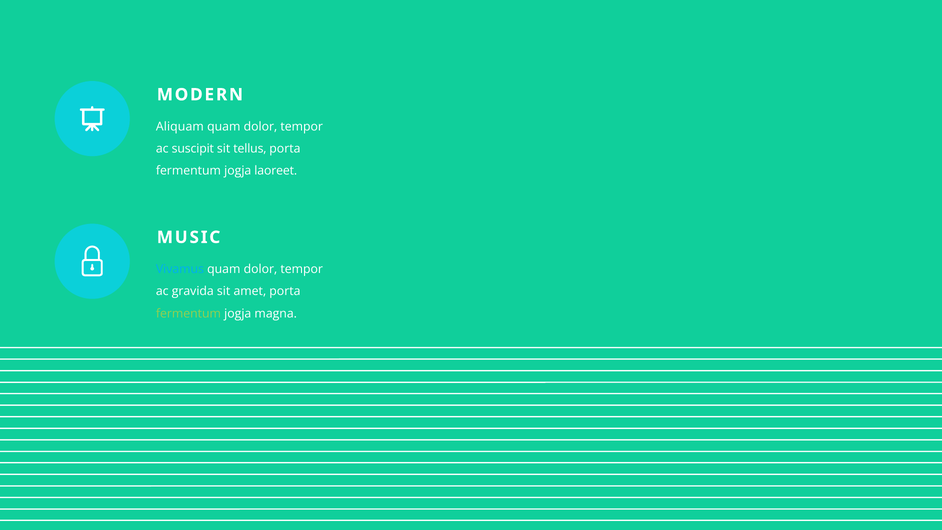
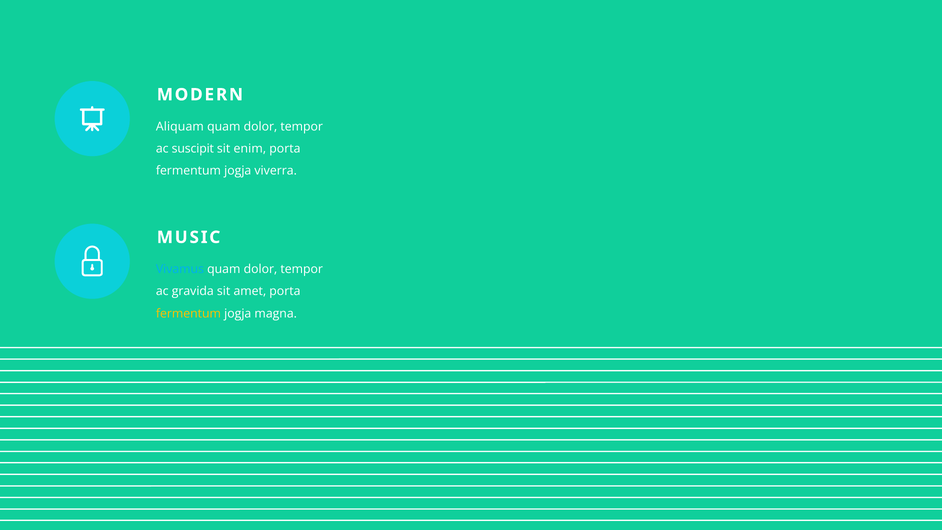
tellus: tellus -> enim
laoreet: laoreet -> viverra
fermentum at (188, 313) colour: light green -> yellow
